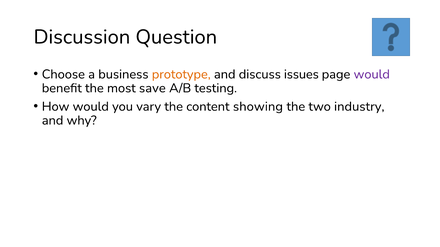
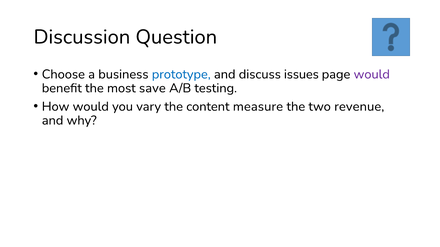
prototype colour: orange -> blue
showing: showing -> measure
industry: industry -> revenue
